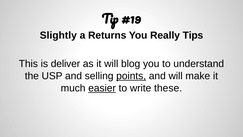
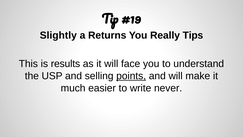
deliver: deliver -> results
blog: blog -> face
easier underline: present -> none
these: these -> never
